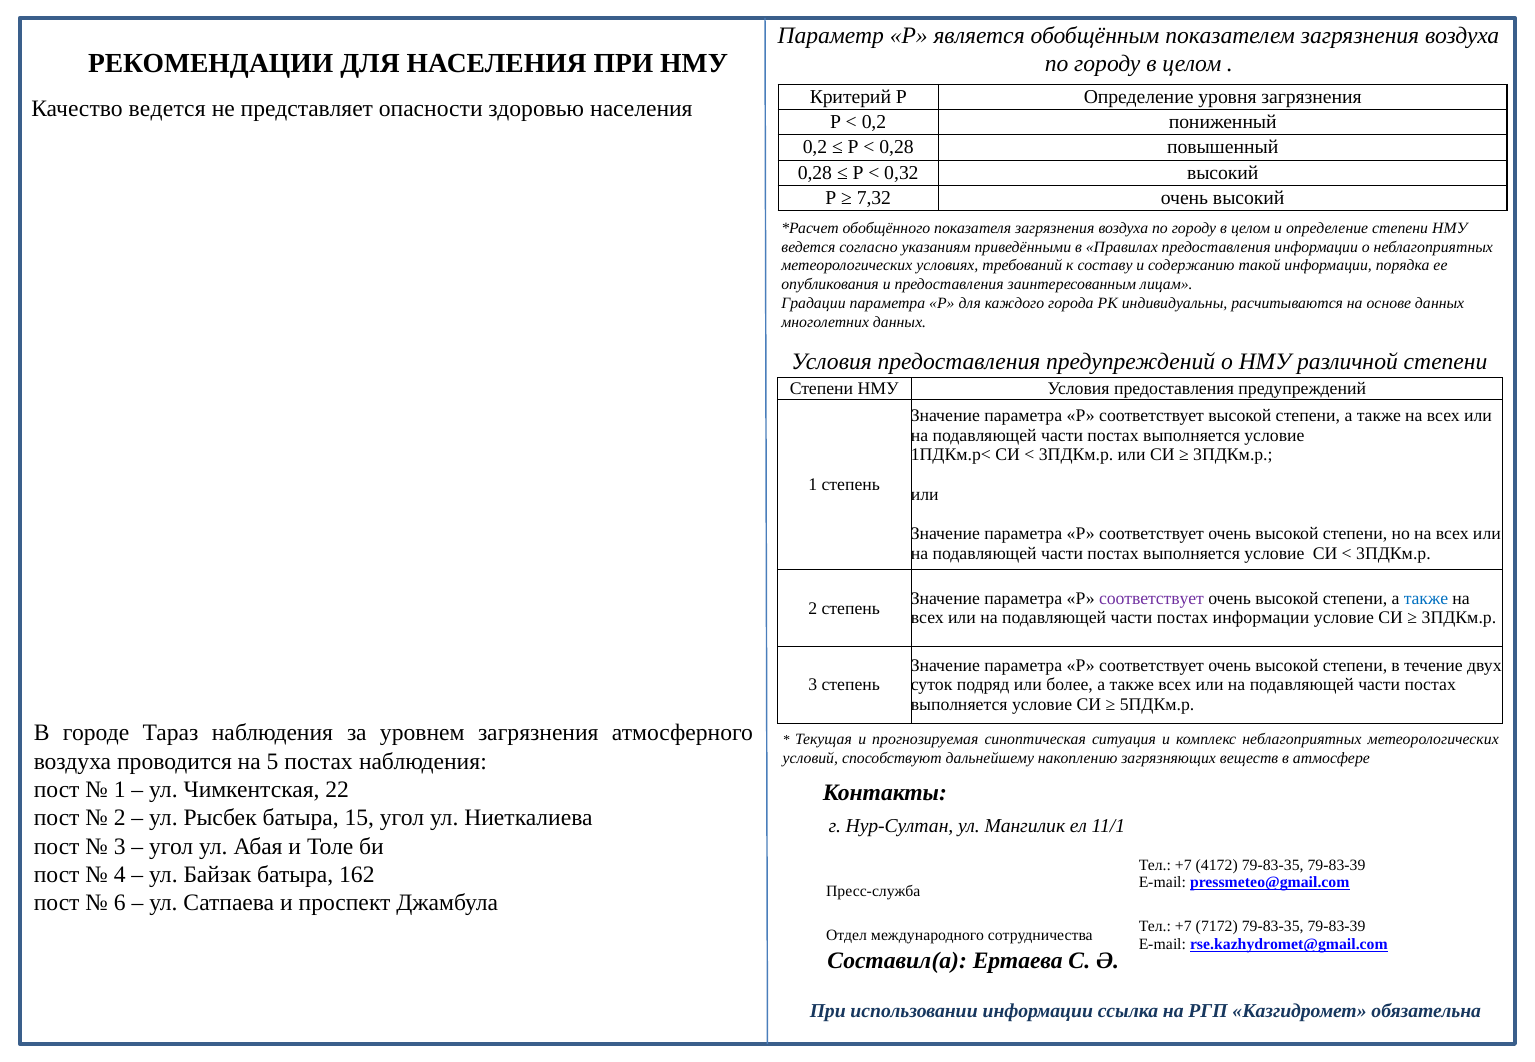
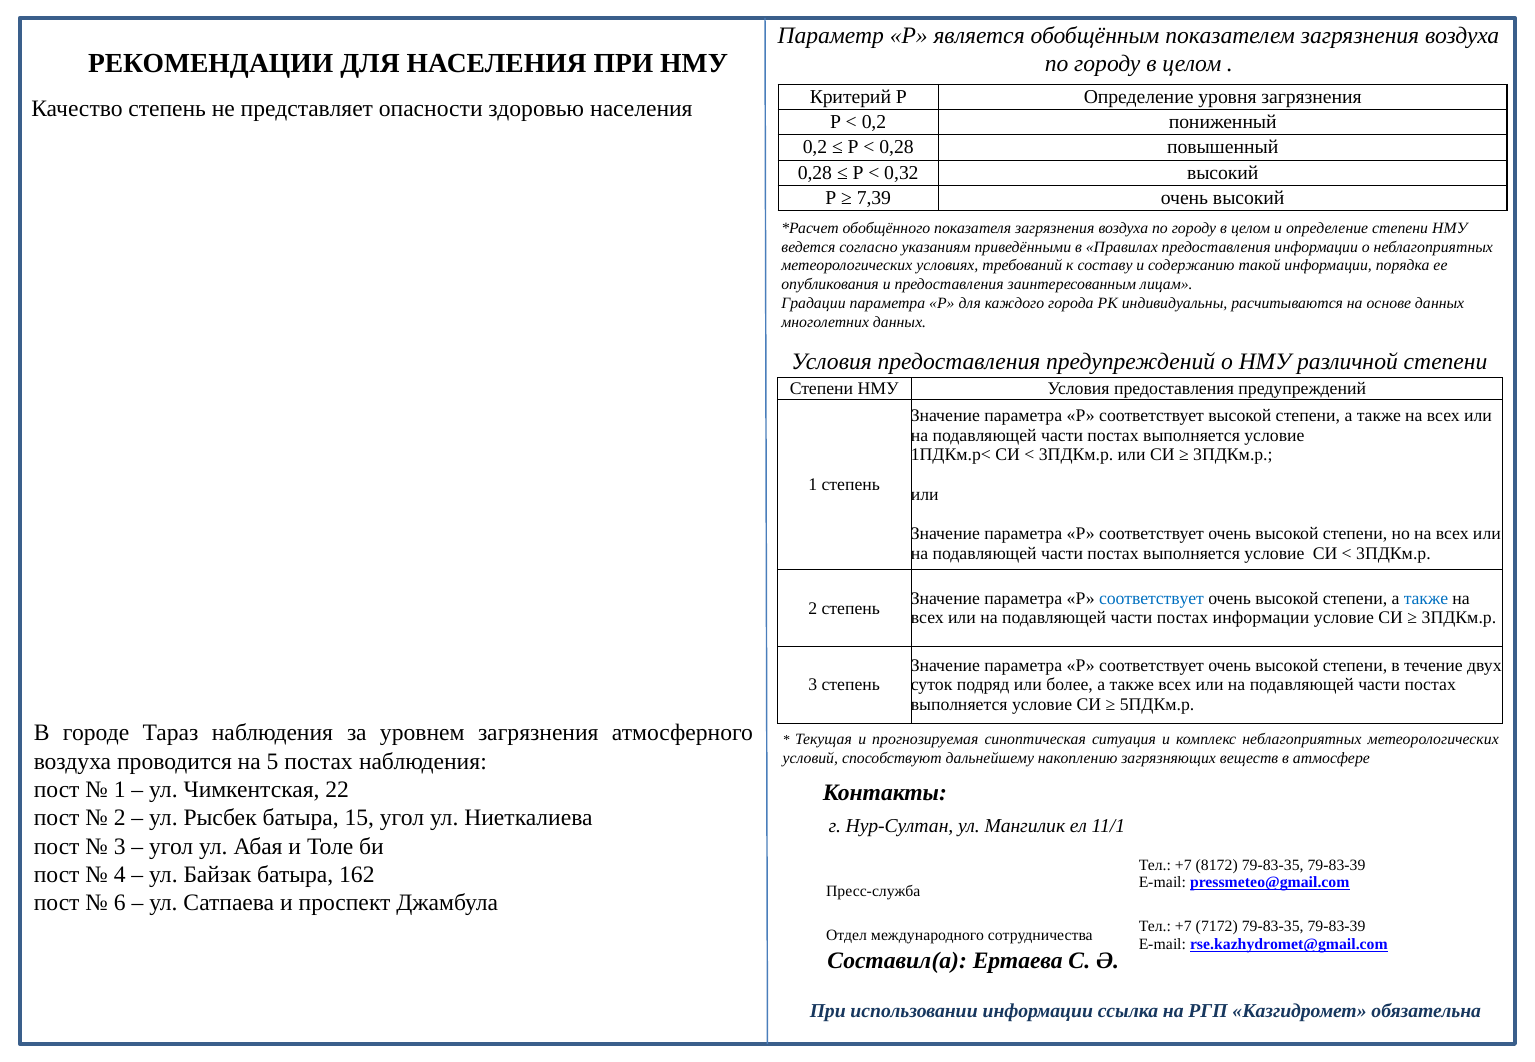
Качество ведется: ведется -> степень
7,32: 7,32 -> 7,39
соответствует at (1151, 599) colour: purple -> blue
4172: 4172 -> 8172
